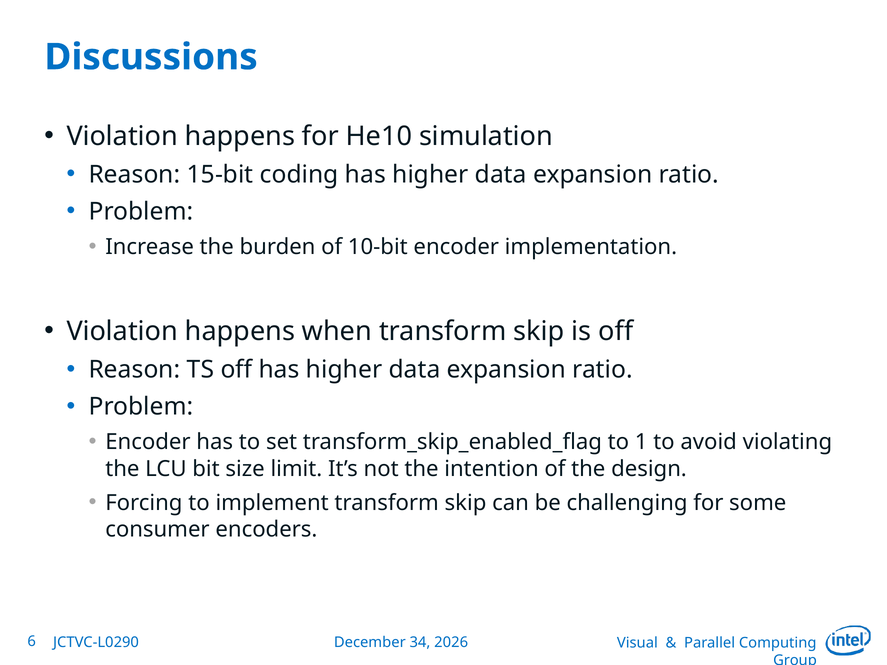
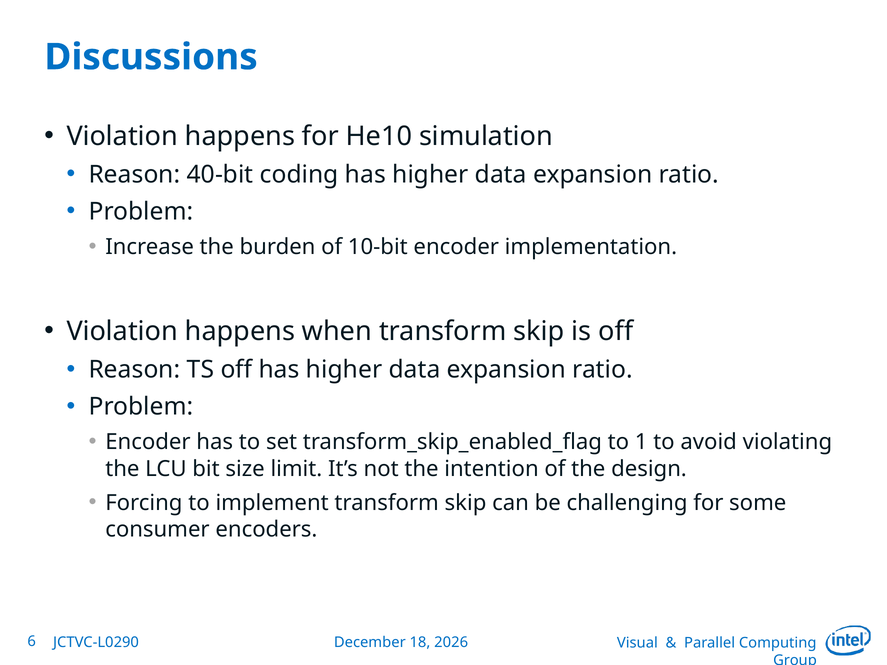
15-bit: 15-bit -> 40-bit
34: 34 -> 18
